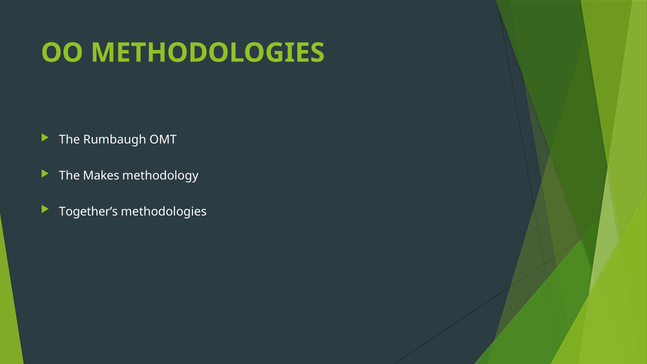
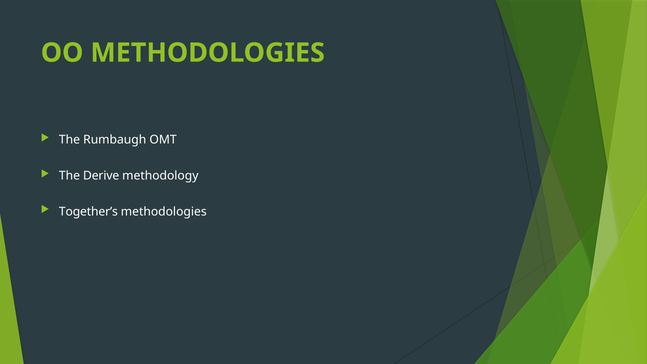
Makes: Makes -> Derive
